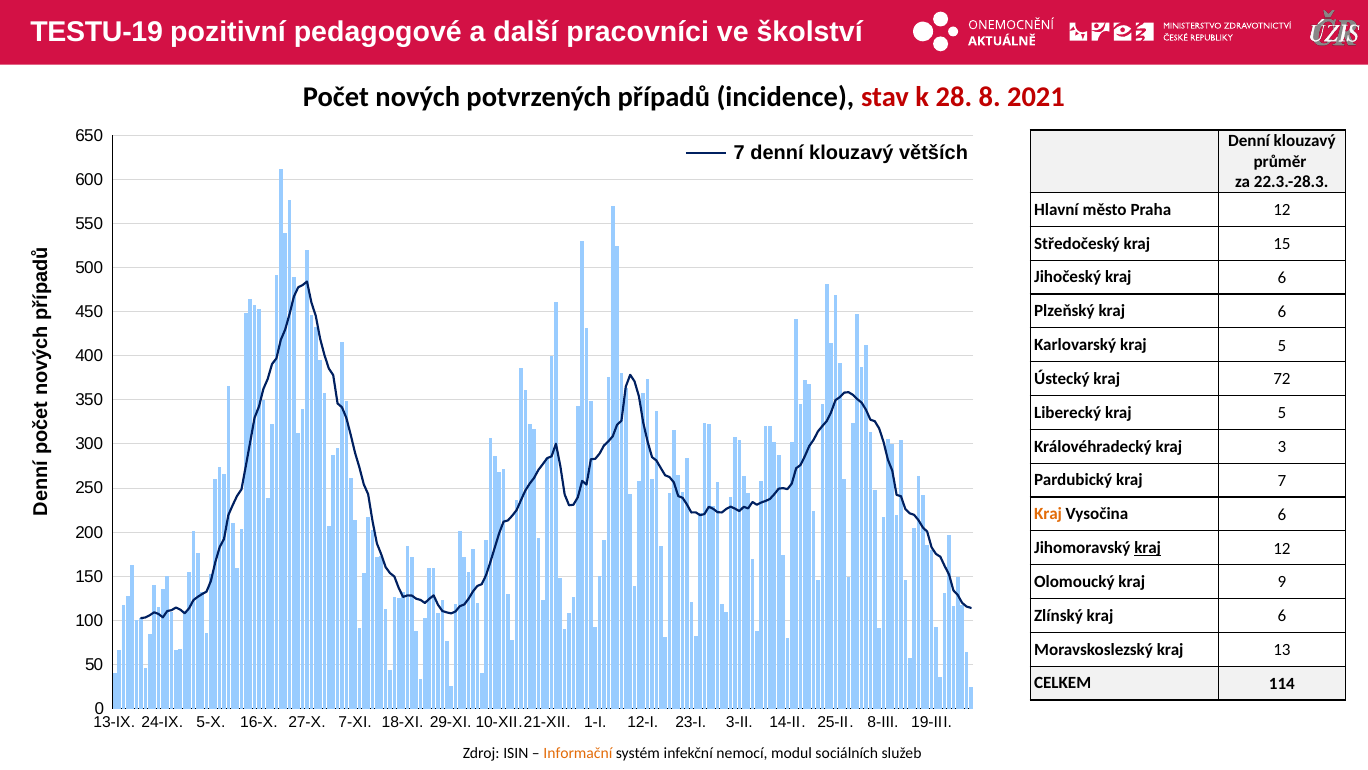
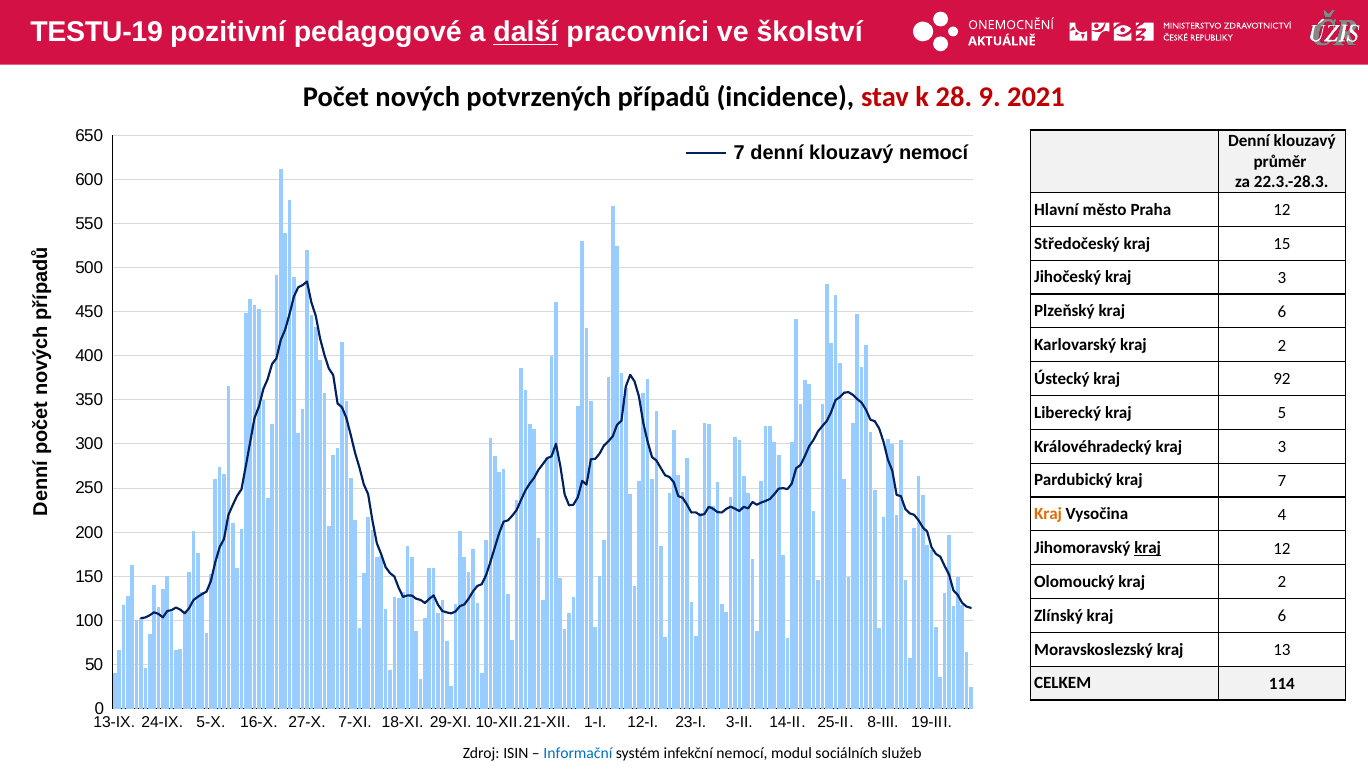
další underline: none -> present
8: 8 -> 9
klouzavý větších: větších -> nemocí
Jihočeský kraj 6: 6 -> 3
Karlovarský kraj 5: 5 -> 2
72: 72 -> 92
Vysočina 6: 6 -> 4
Olomoucký kraj 9: 9 -> 2
Informační colour: orange -> blue
